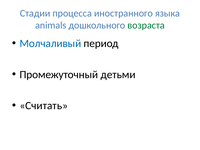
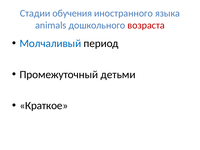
процесса: процесса -> обучения
возраста colour: green -> red
Считать: Считать -> Краткое
